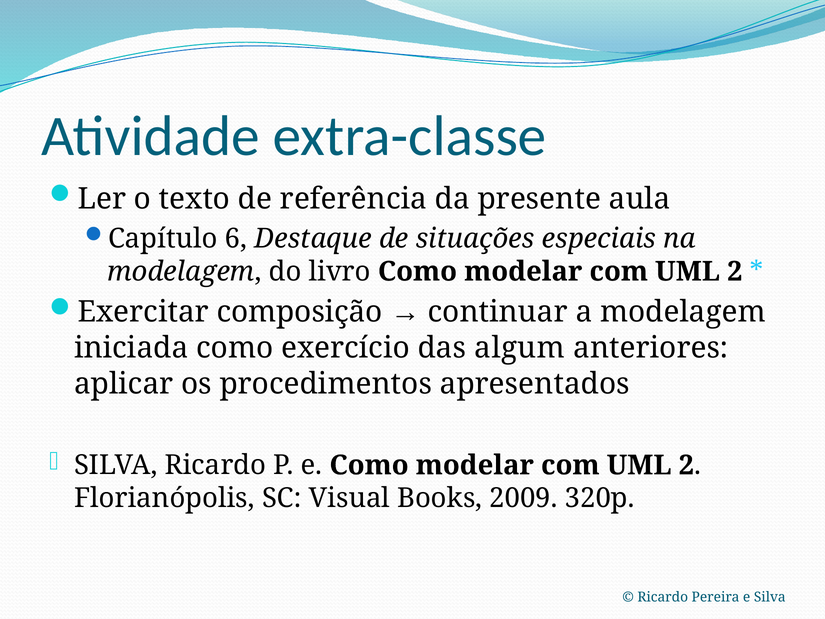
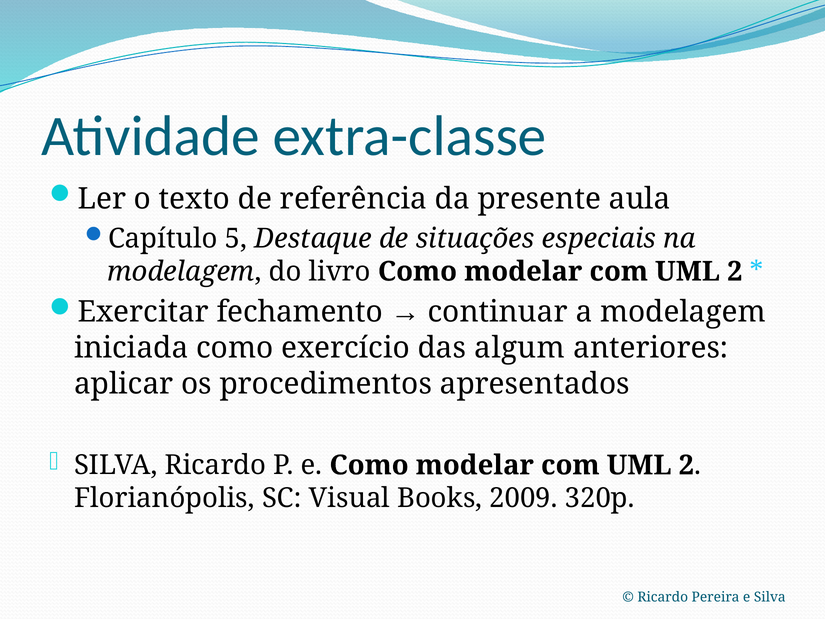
6: 6 -> 5
composição: composição -> fechamento
